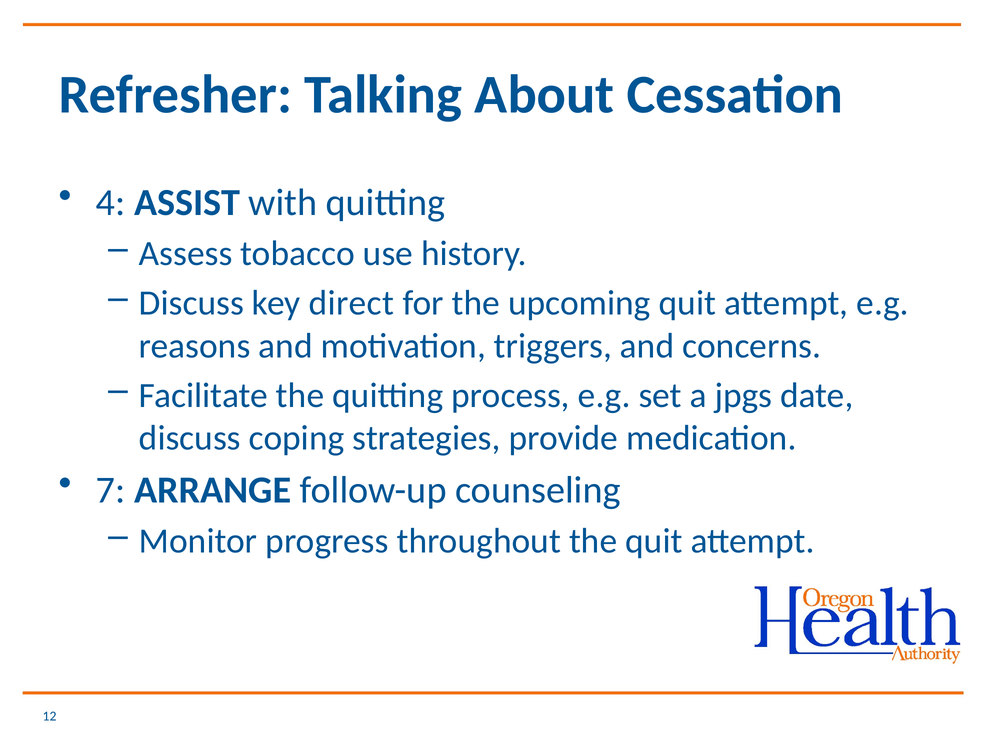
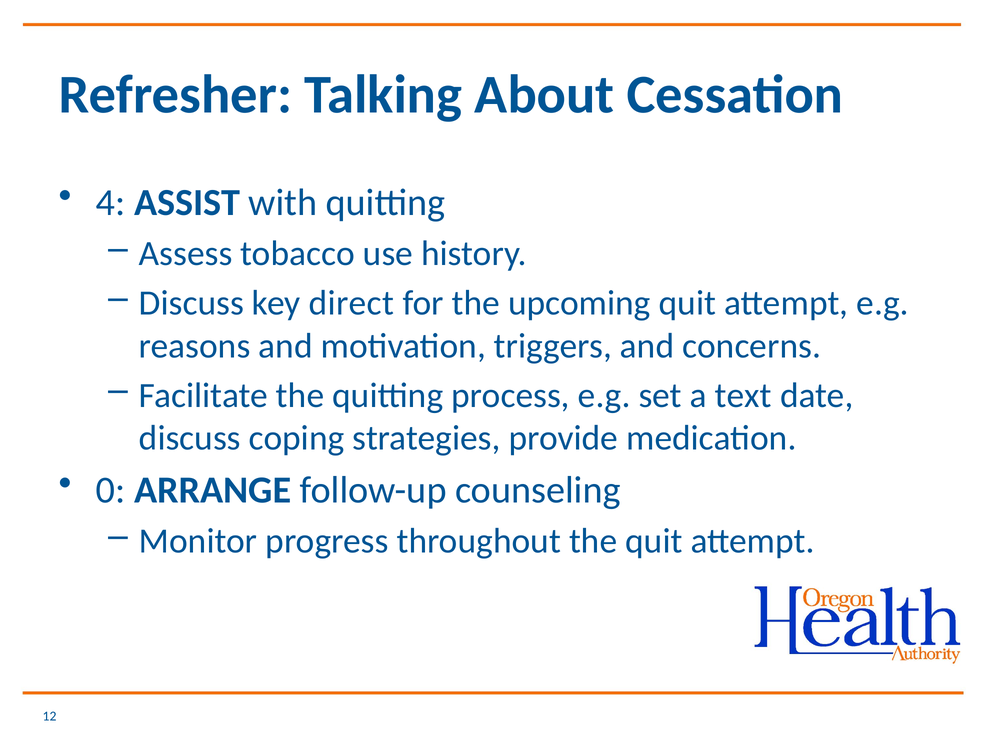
jpgs: jpgs -> text
7: 7 -> 0
